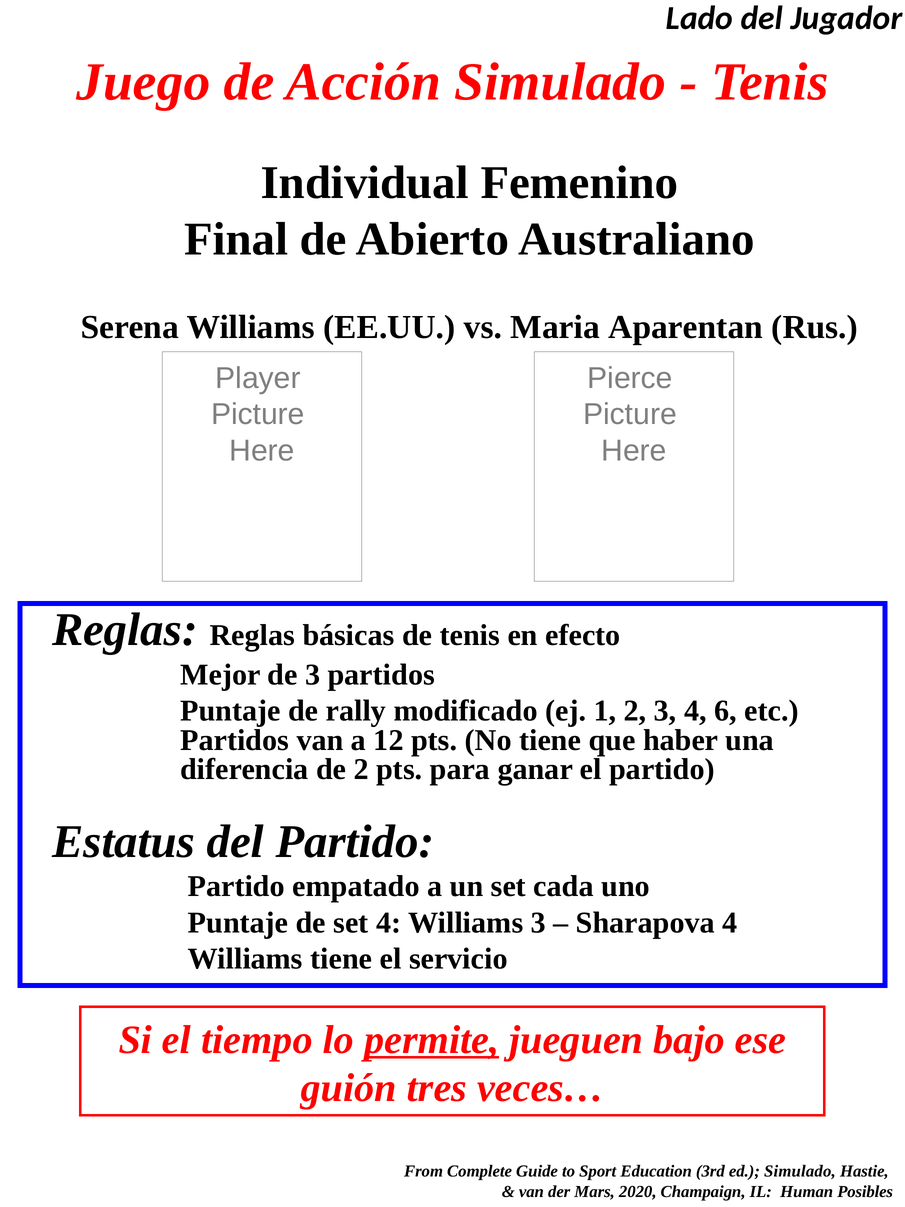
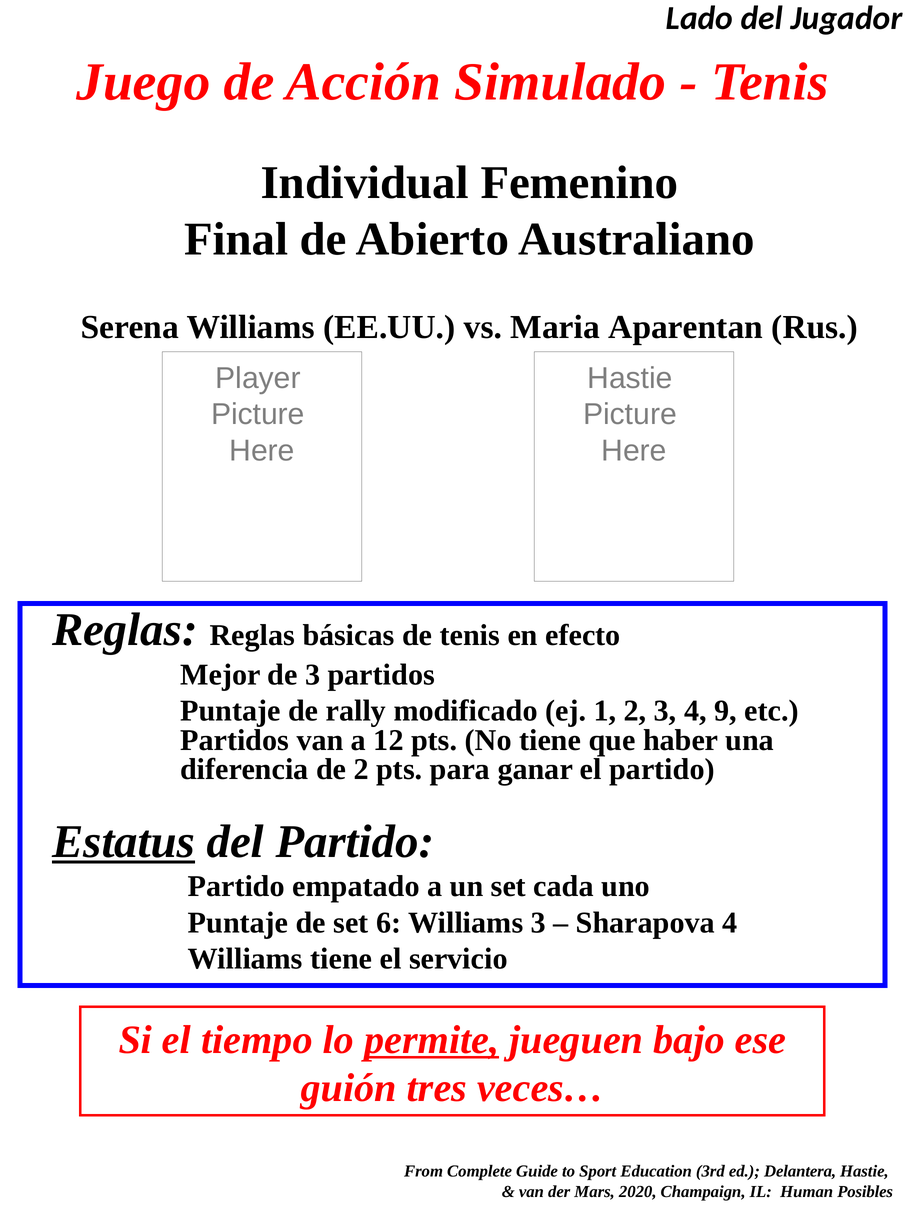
Pierce at (630, 378): Pierce -> Hastie
6: 6 -> 9
Estatus underline: none -> present
set 4: 4 -> 6
ed Simulado: Simulado -> Delantera
